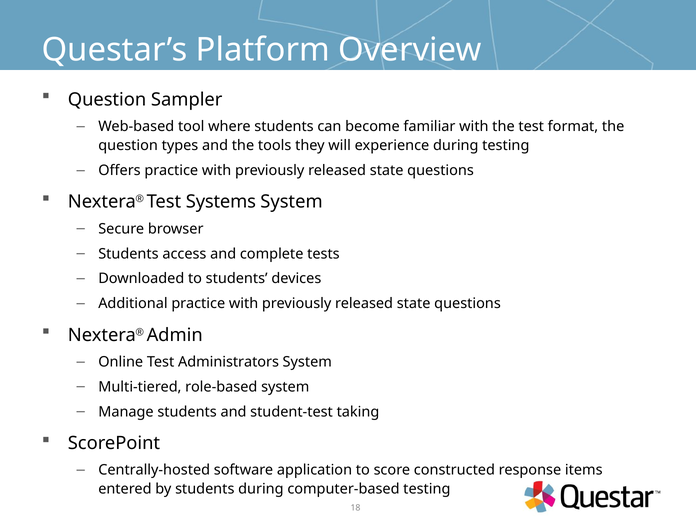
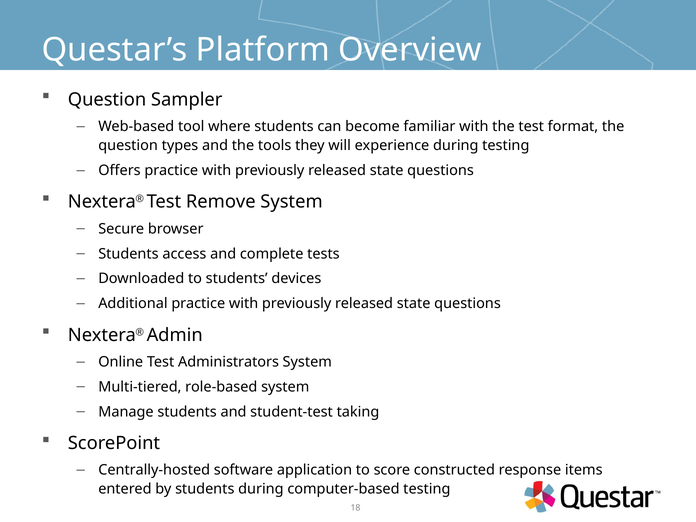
Systems: Systems -> Remove
